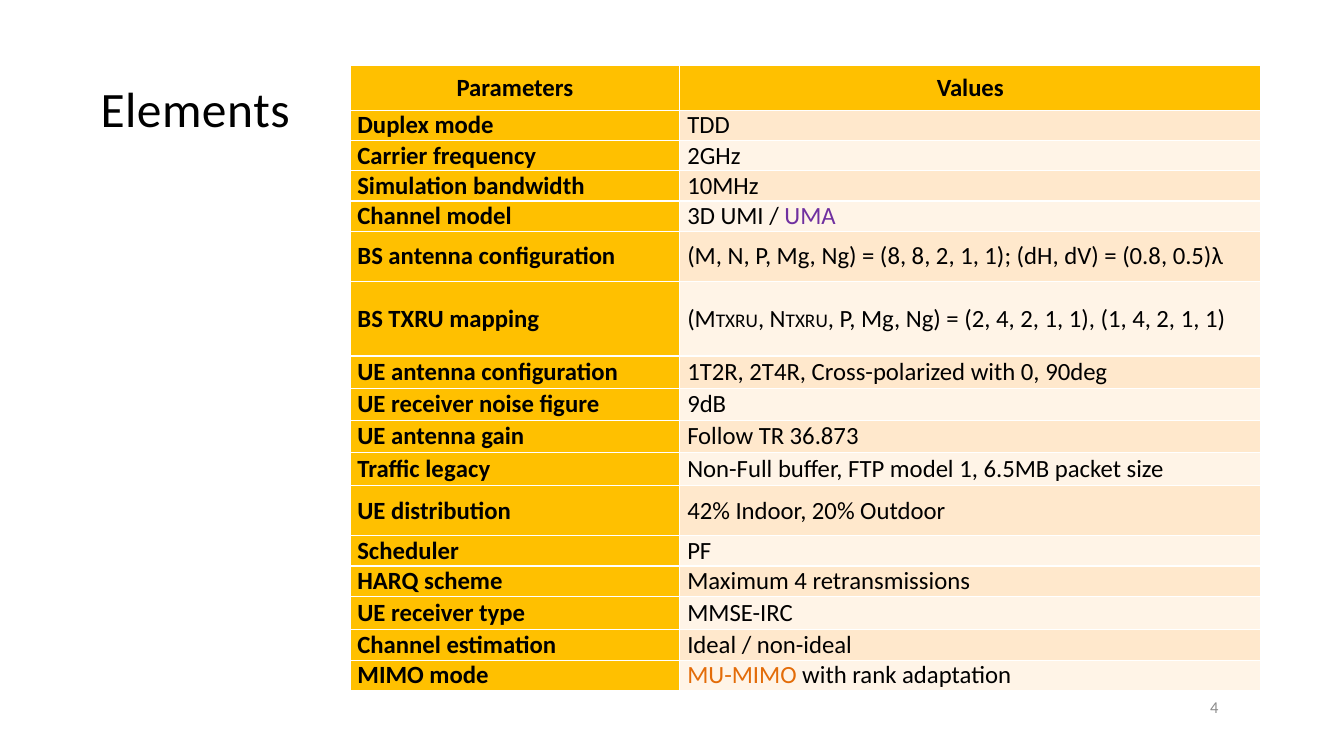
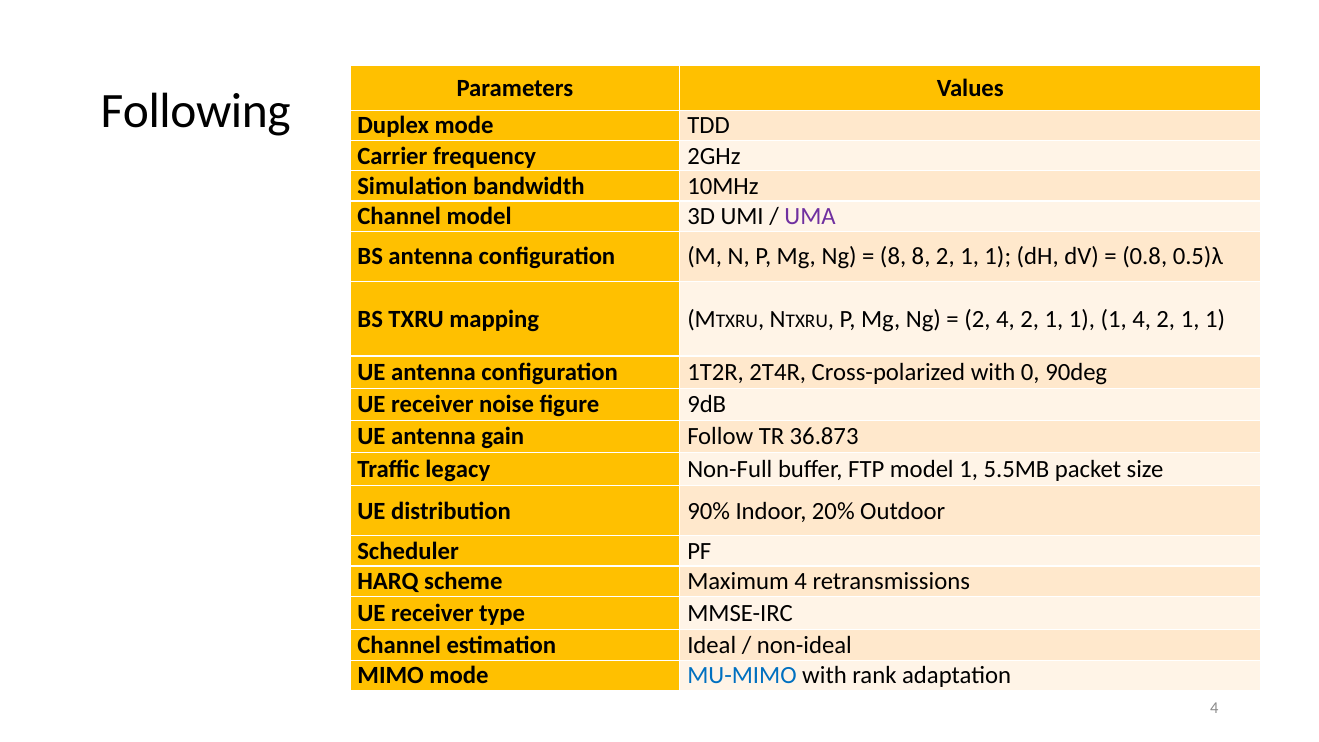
Elements: Elements -> Following
6.5MB: 6.5MB -> 5.5MB
42%: 42% -> 90%
MU-MIMO colour: orange -> blue
